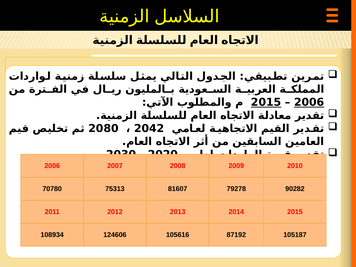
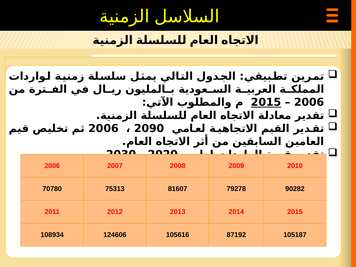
2006 at (309, 102) underline: present -> none
2080 at (104, 128): 2080 -> 2006
2042: 2042 -> 2090
